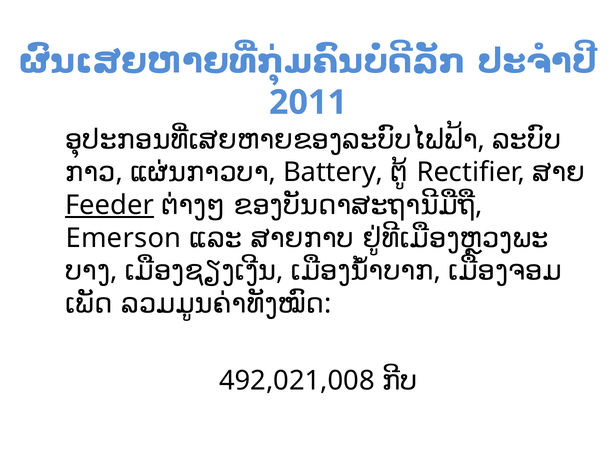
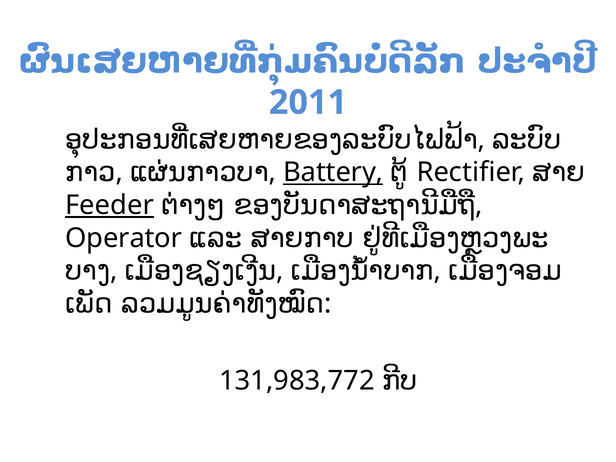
Battery underline: none -> present
Emerson: Emerson -> Operator
492,021,008: 492,021,008 -> 131,983,772
